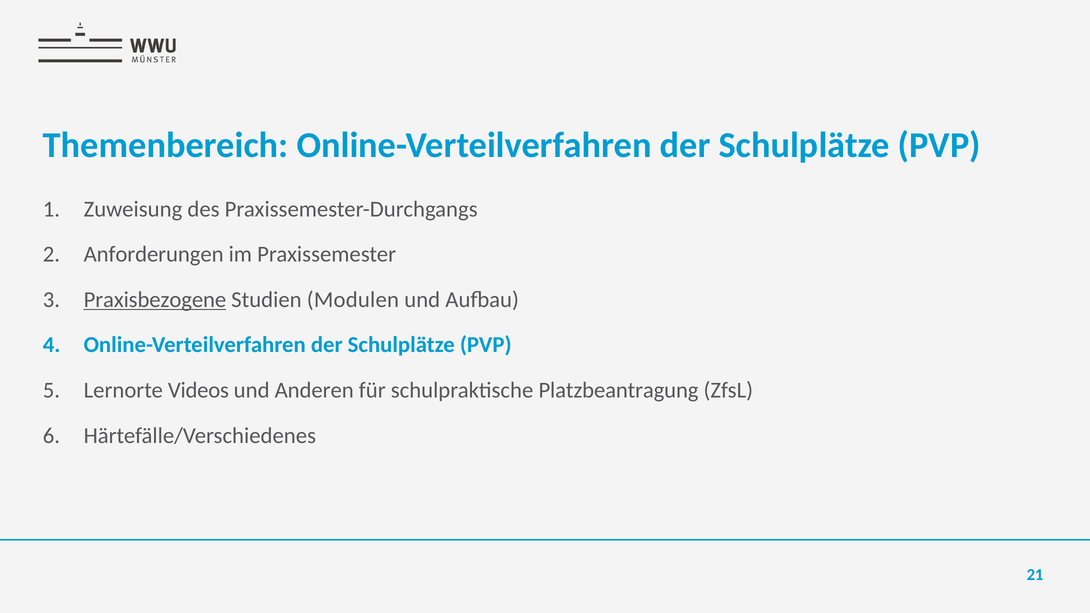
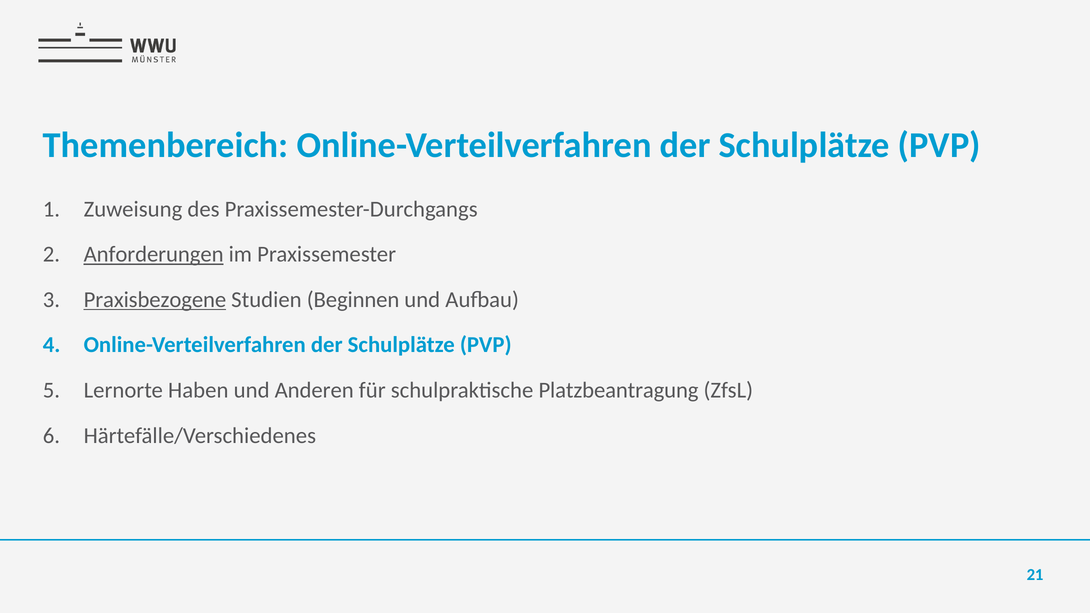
Anforderungen underline: none -> present
Modulen: Modulen -> Beginnen
Videos: Videos -> Haben
